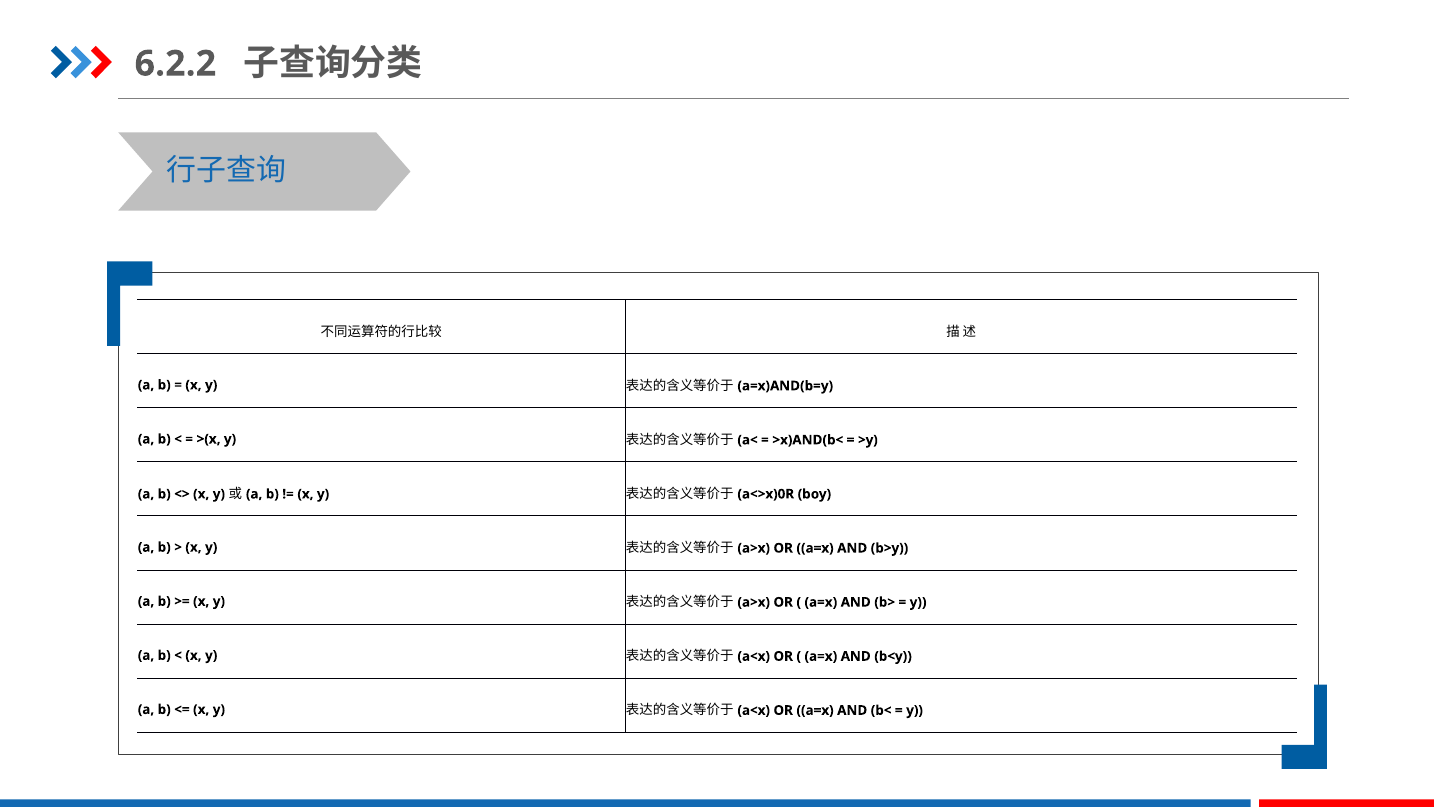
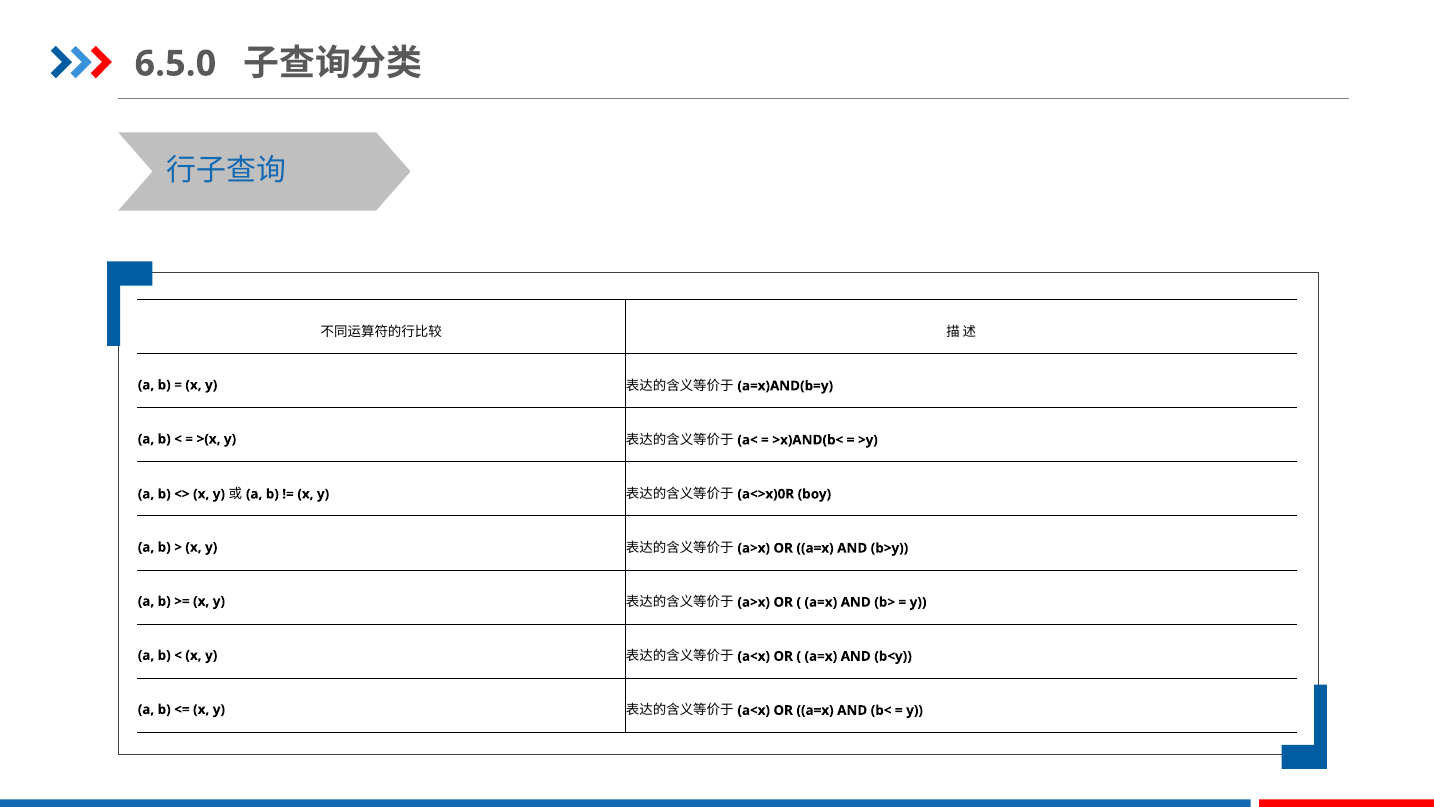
6.2.2: 6.2.2 -> 6.5.0
